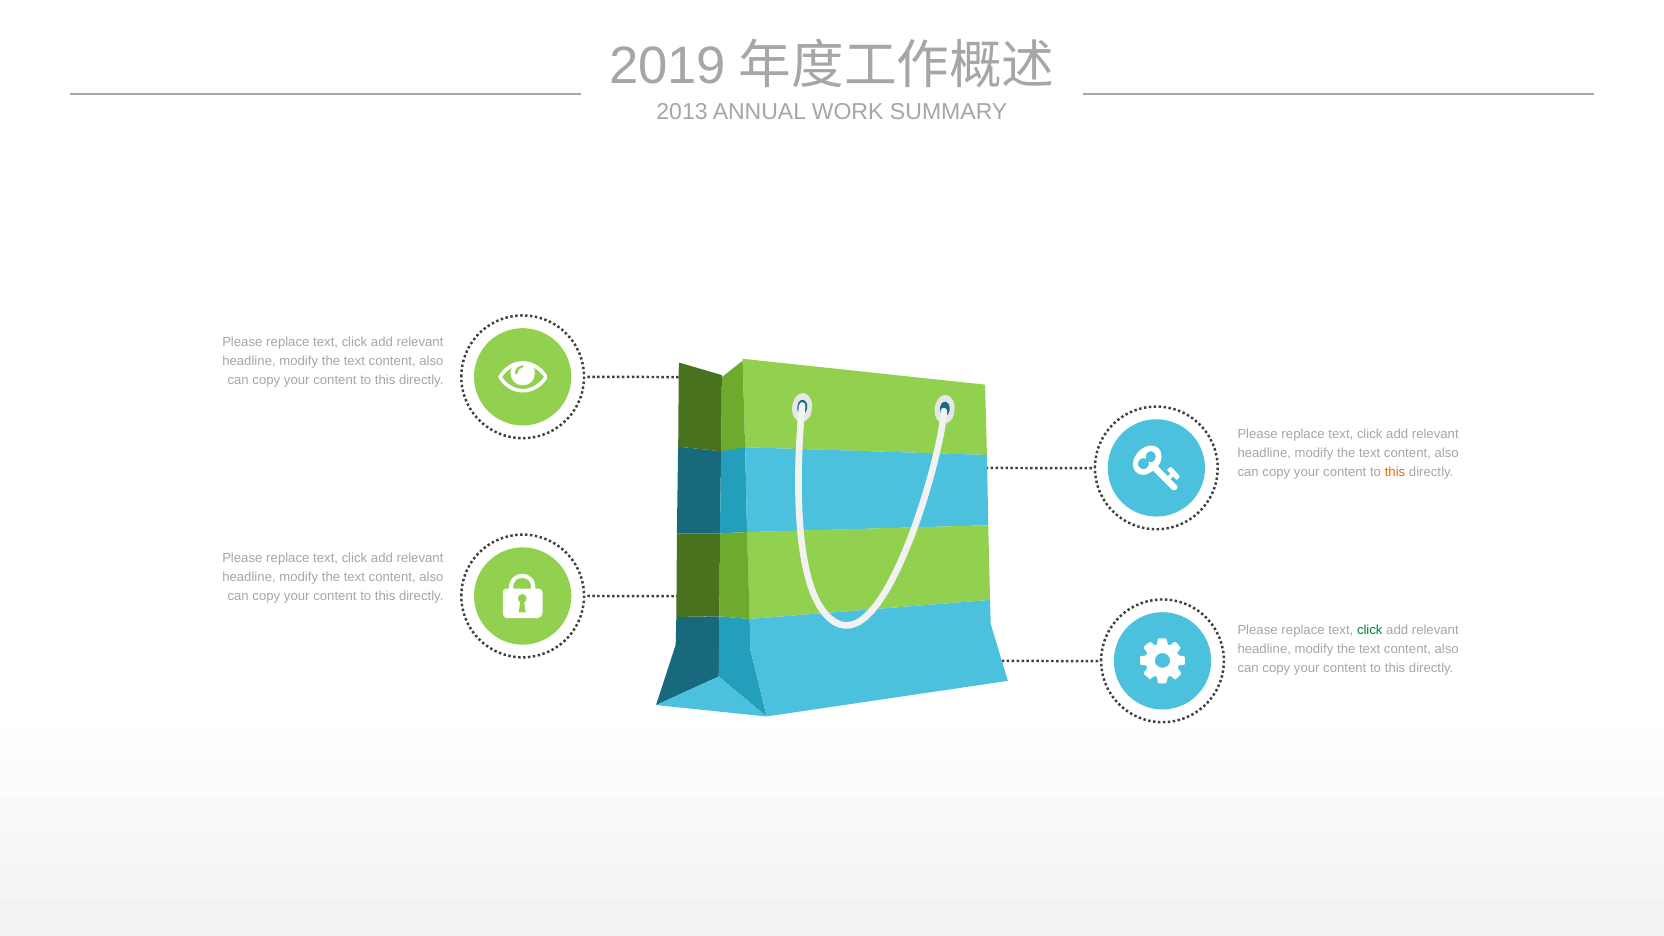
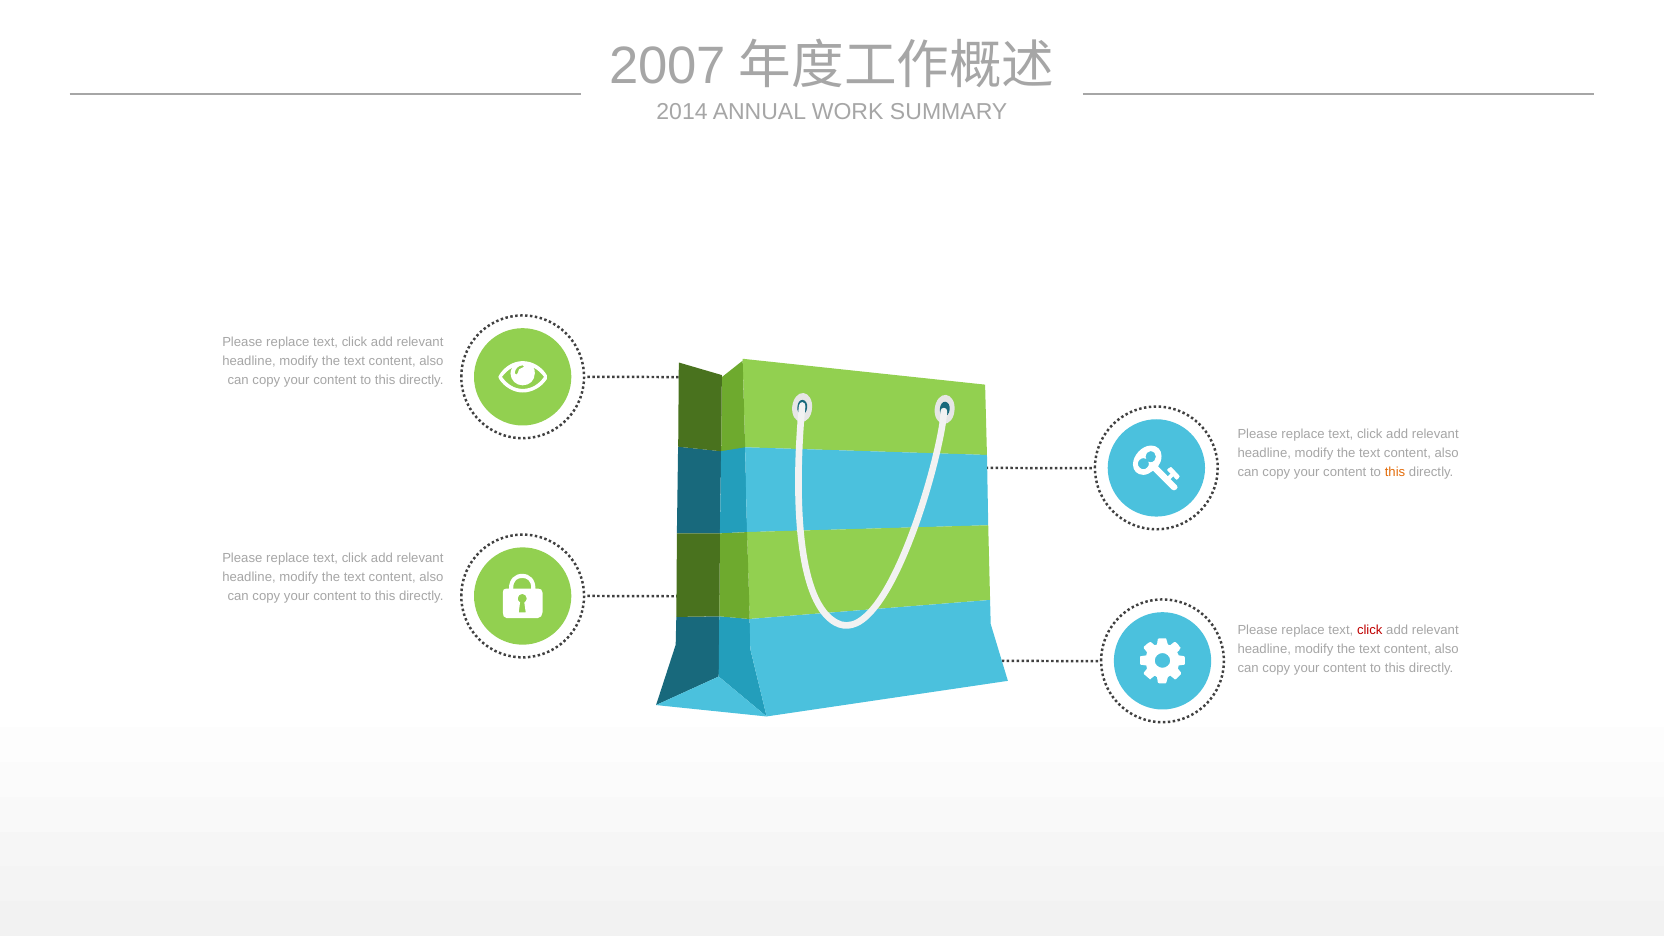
2019: 2019 -> 2007
2013: 2013 -> 2014
click at (1370, 630) colour: green -> red
